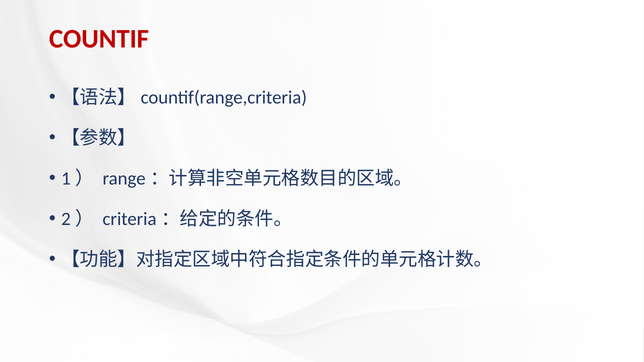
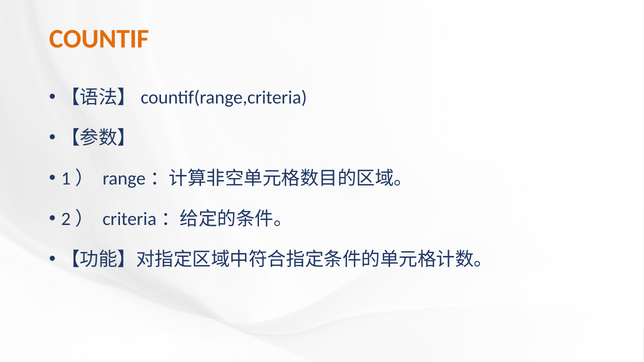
COUNTIF colour: red -> orange
